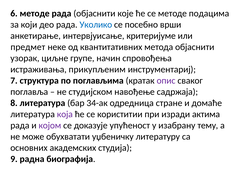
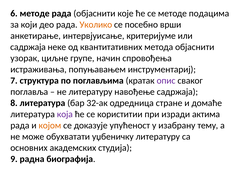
Уколико colour: blue -> orange
предмет at (28, 47): предмет -> садржаја
прикупљеним: прикупљеним -> попуњавањем
не студијском: студијском -> литературу
34-ак: 34-ак -> 32-ак
којом colour: purple -> orange
